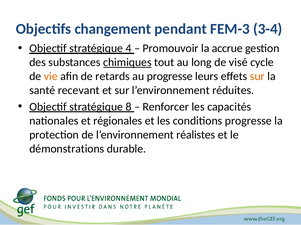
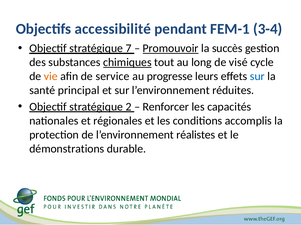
changement: changement -> accessibilité
FEM-3: FEM-3 -> FEM-1
4: 4 -> 7
Promouvoir underline: none -> present
accrue: accrue -> succès
retards: retards -> service
sur at (257, 77) colour: orange -> blue
recevant: recevant -> principal
8: 8 -> 2
conditions progresse: progresse -> accomplis
